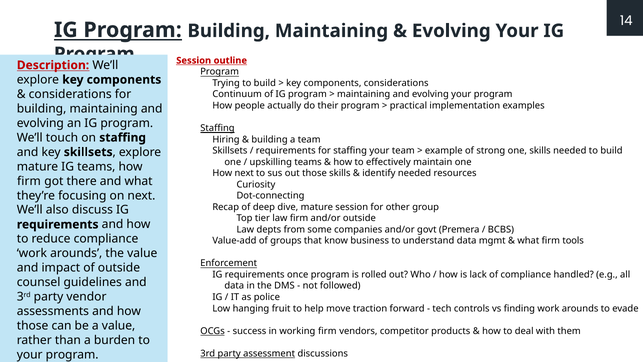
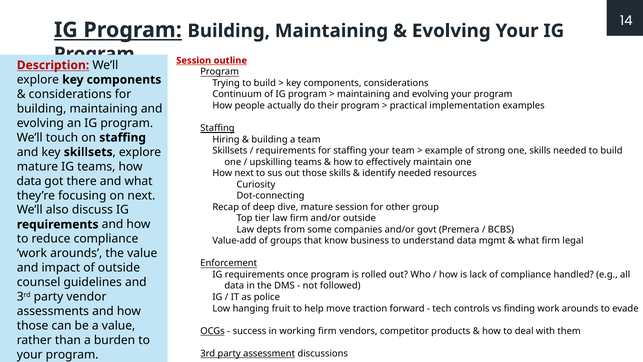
firm at (29, 181): firm -> data
tools: tools -> legal
